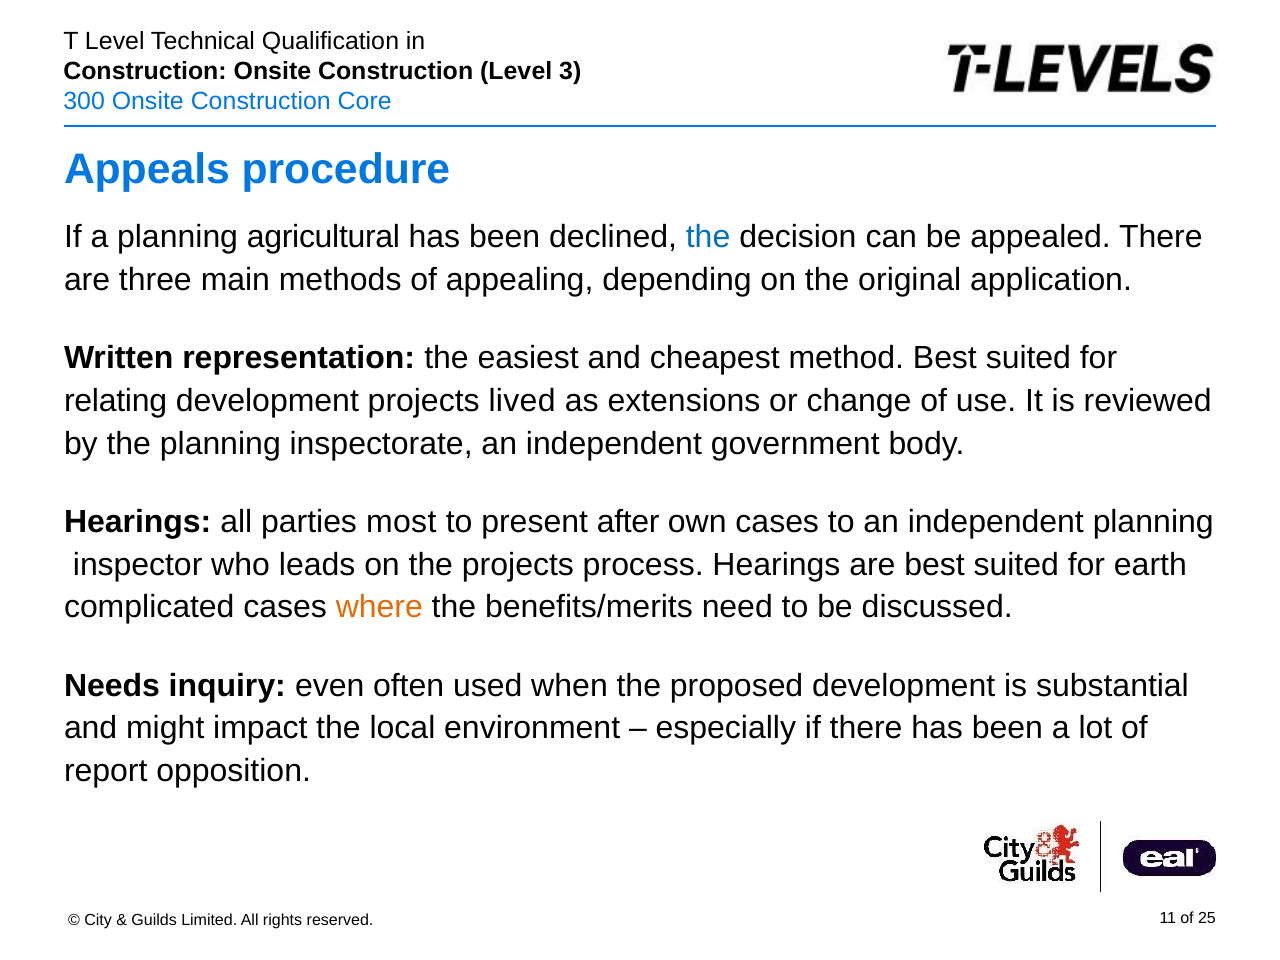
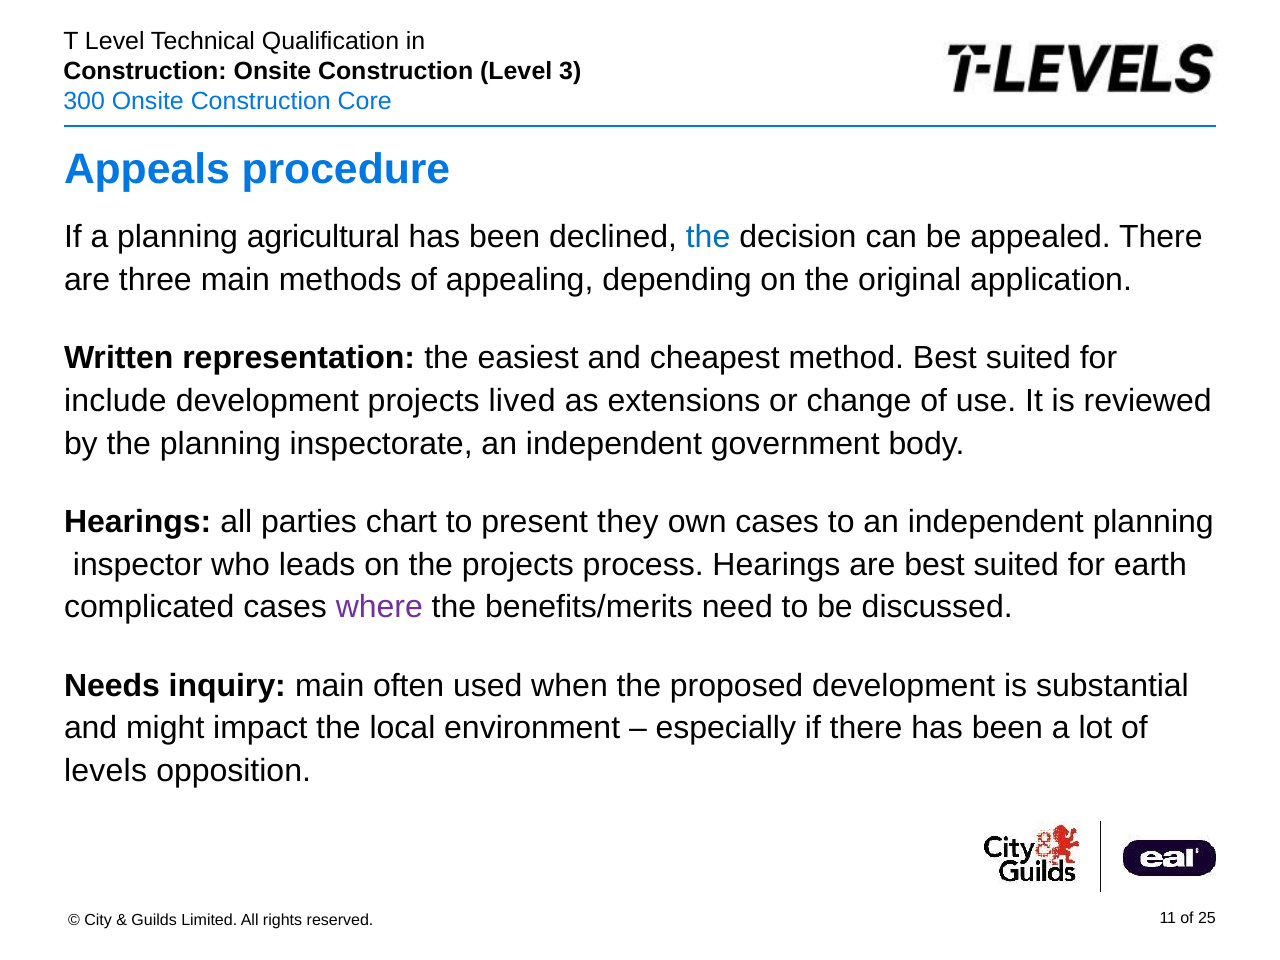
relating: relating -> include
most: most -> chart
after: after -> they
where colour: orange -> purple
inquiry even: even -> main
report: report -> levels
